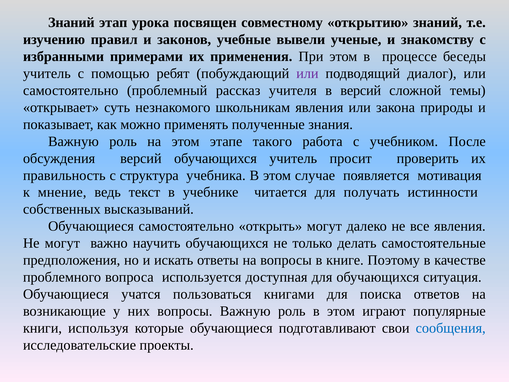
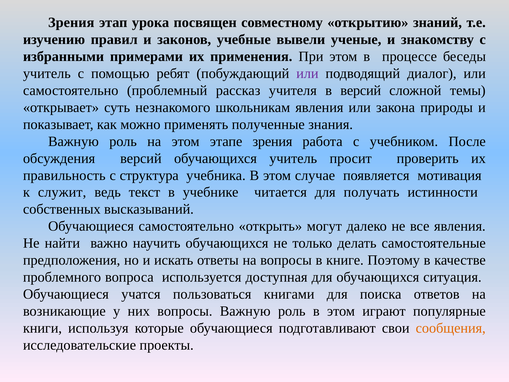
Знаний at (71, 22): Знаний -> Зрения
этапе такого: такого -> зрения
мнение: мнение -> служит
Не могут: могут -> найти
сообщения colour: blue -> orange
